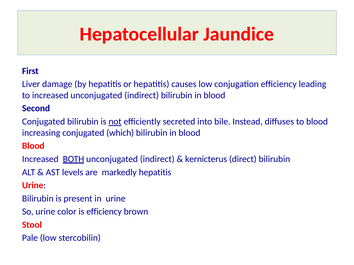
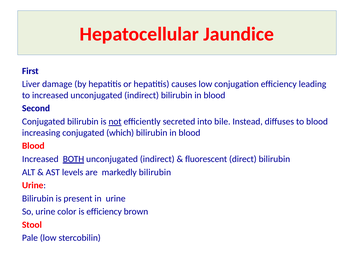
kernicterus: kernicterus -> fluorescent
markedly hepatitis: hepatitis -> bilirubin
